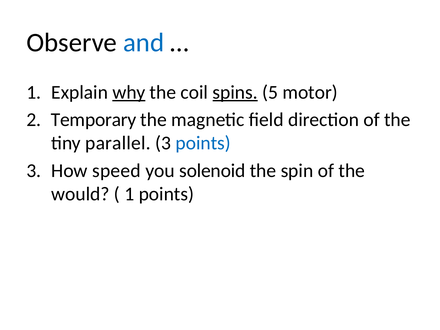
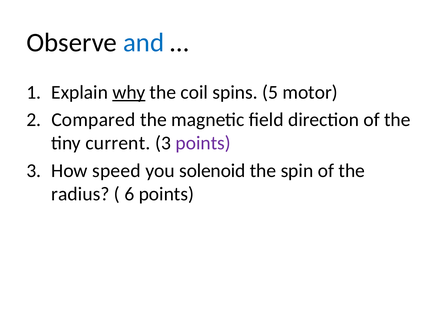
spins underline: present -> none
Temporary: Temporary -> Compared
parallel: parallel -> current
points at (203, 143) colour: blue -> purple
would: would -> radius
1 at (129, 194): 1 -> 6
